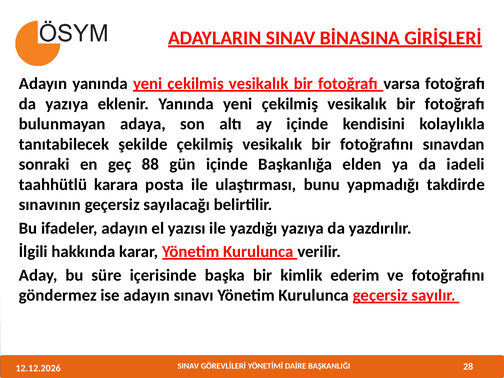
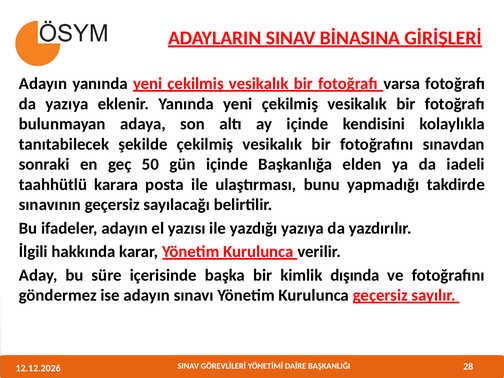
88: 88 -> 50
ederim: ederim -> dışında
